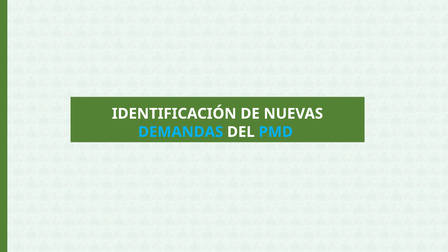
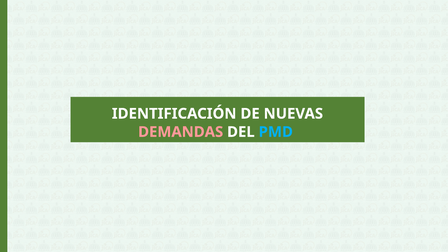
DEMANDAS colour: light blue -> pink
